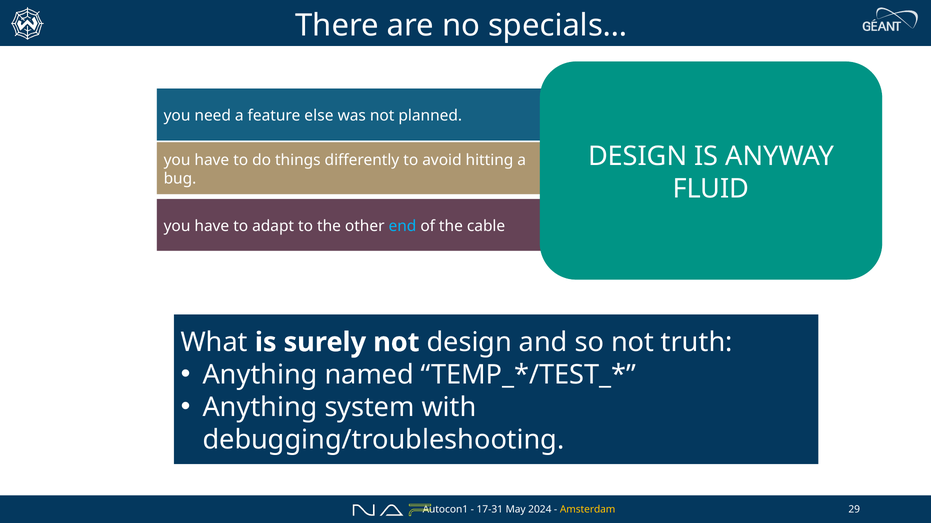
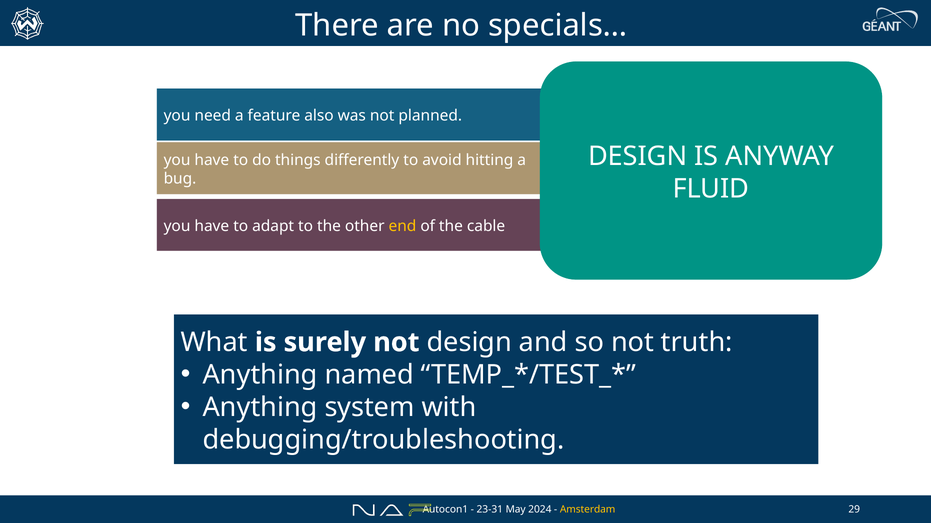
else: else -> also
end colour: light blue -> yellow
17-31: 17-31 -> 23-31
